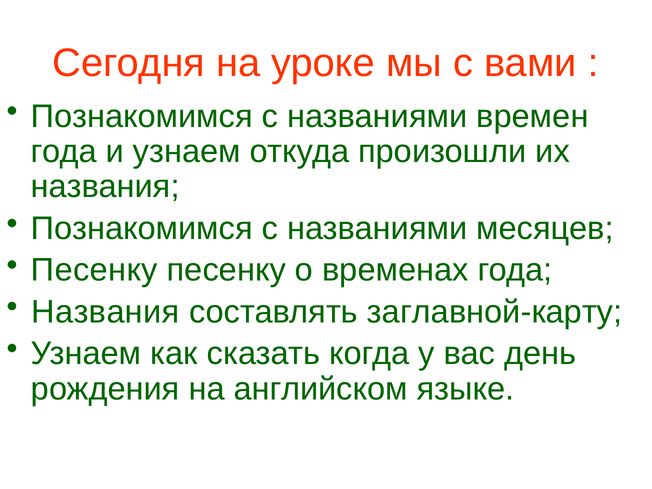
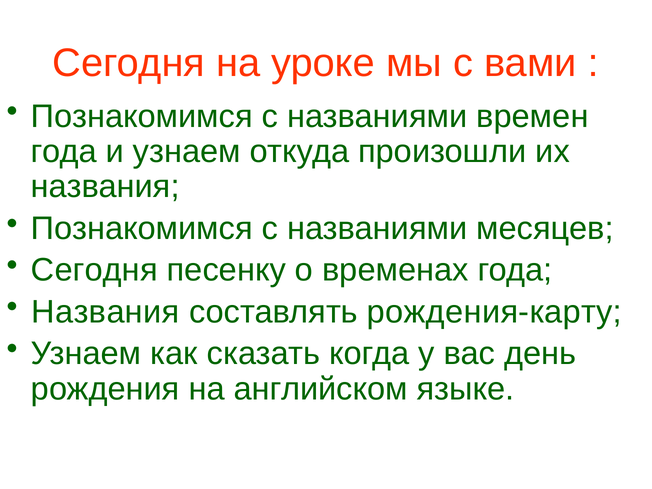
Песенку at (94, 270): Песенку -> Сегодня
заглавной-карту: заглавной-карту -> рождения-карту
